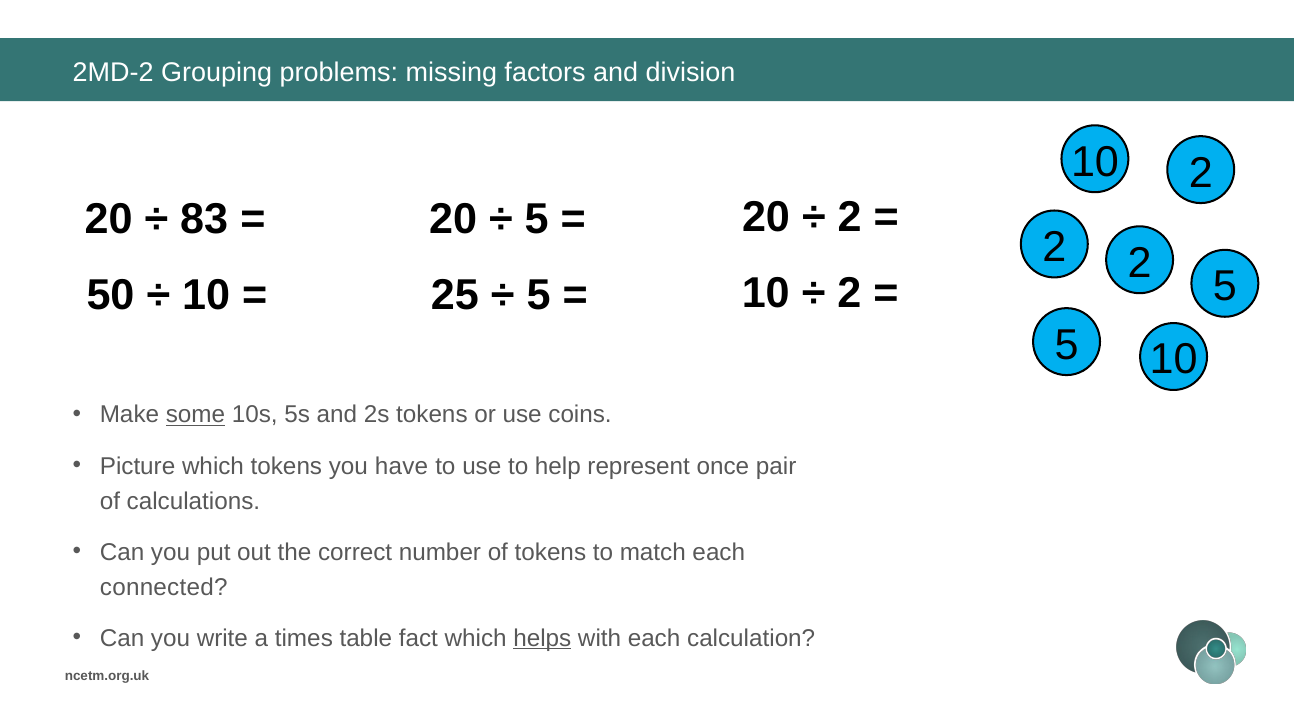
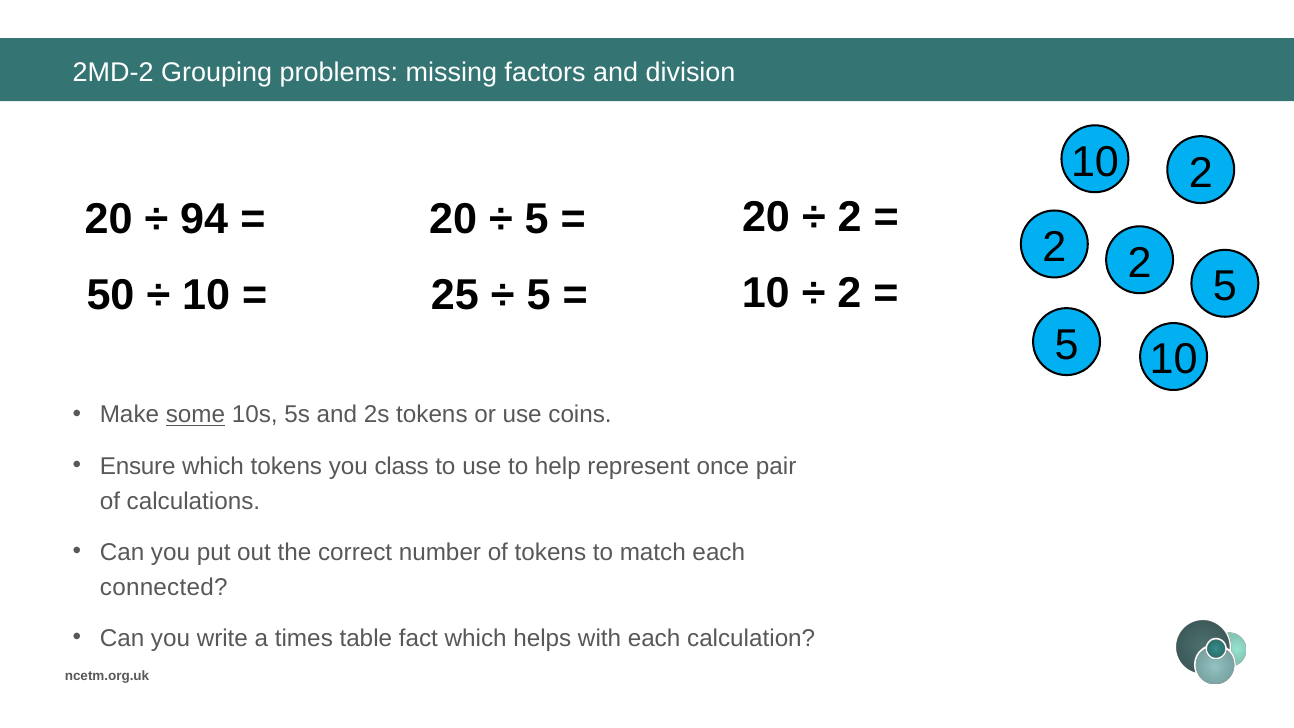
83: 83 -> 94
Picture: Picture -> Ensure
have: have -> class
helps underline: present -> none
